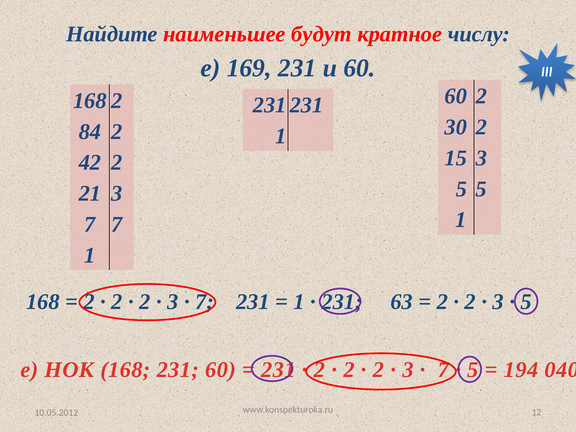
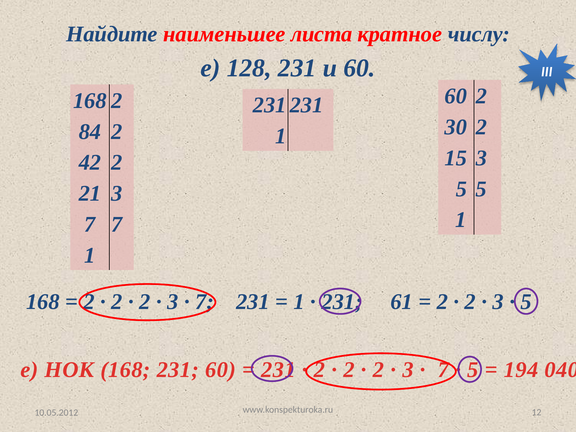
будут: будут -> листа
169: 169 -> 128
63: 63 -> 61
